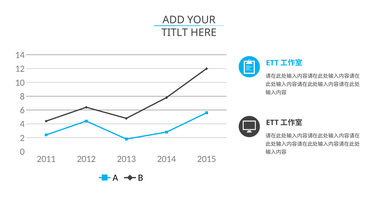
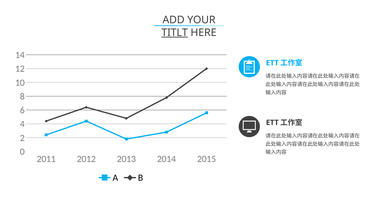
TITLT underline: none -> present
